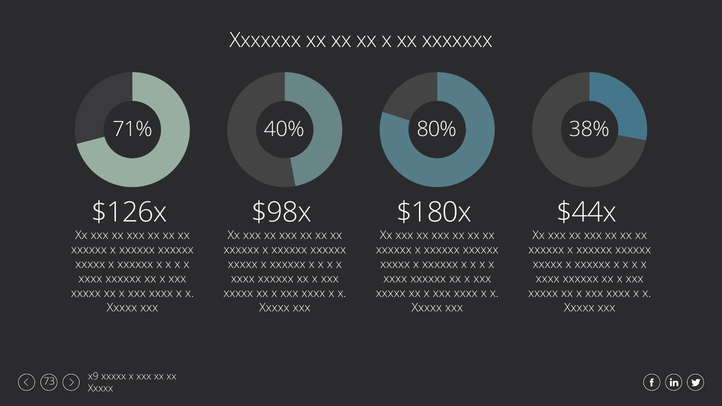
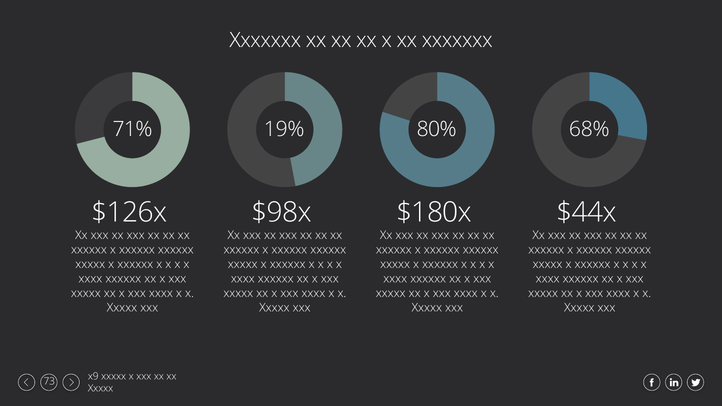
40%: 40% -> 19%
38%: 38% -> 68%
